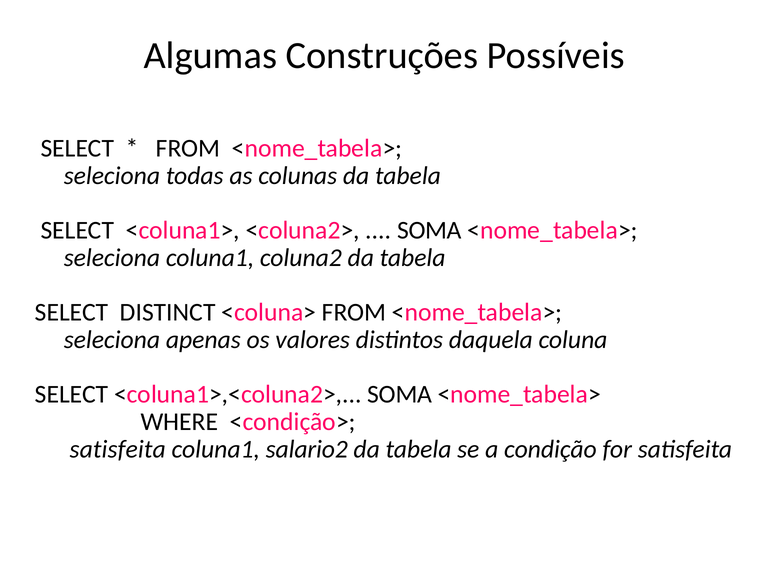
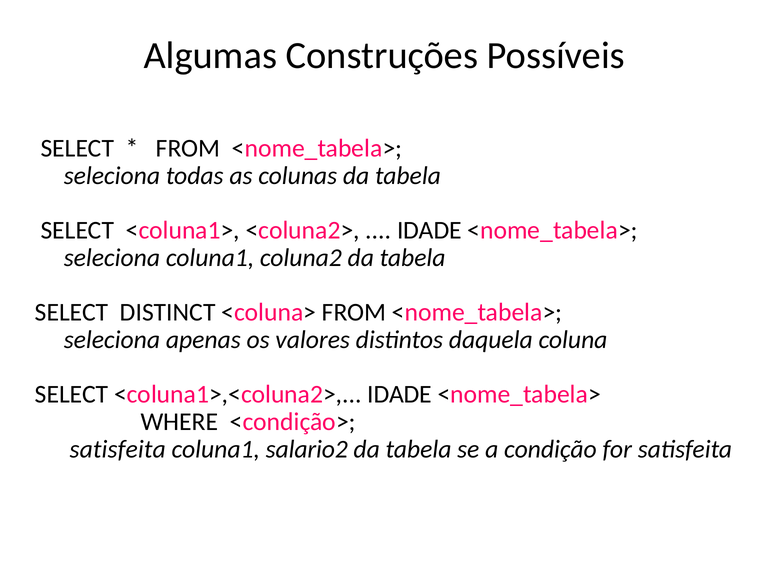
SOMA at (429, 231): SOMA -> IDADE
<coluna1>,<coluna2> SOMA: SOMA -> IDADE
